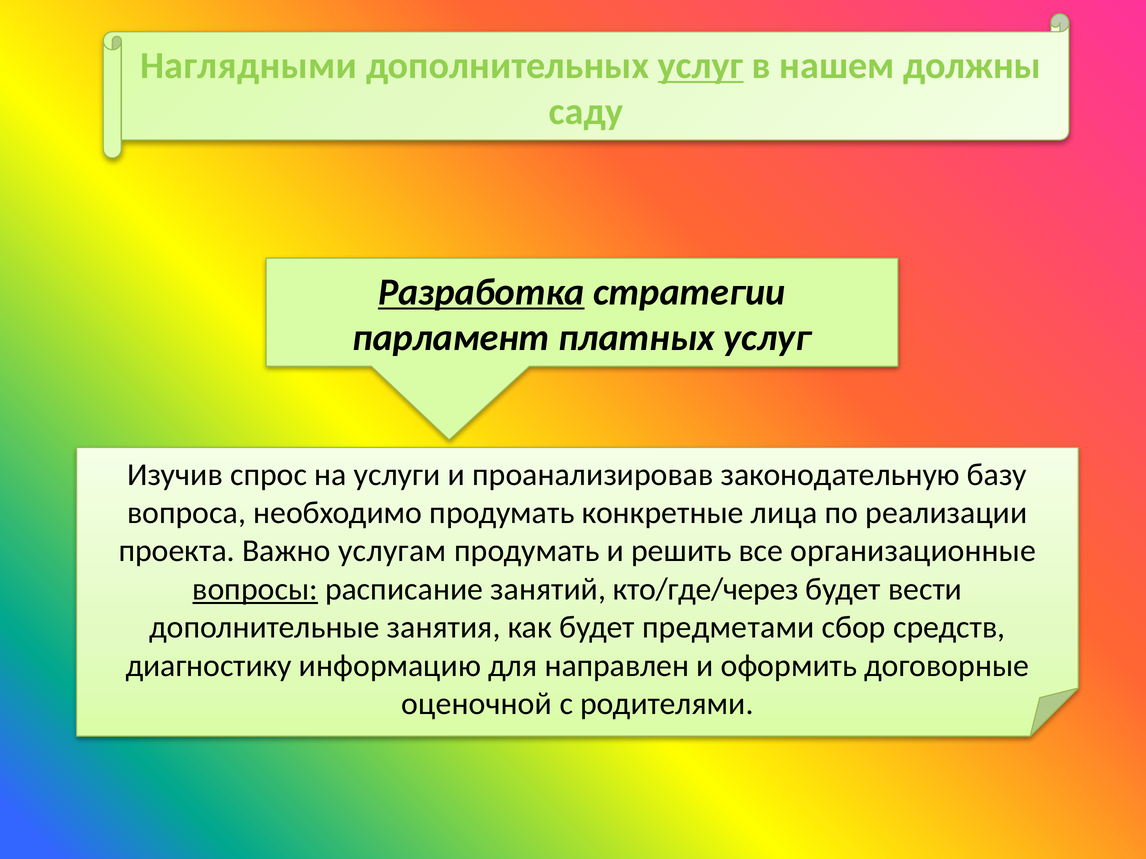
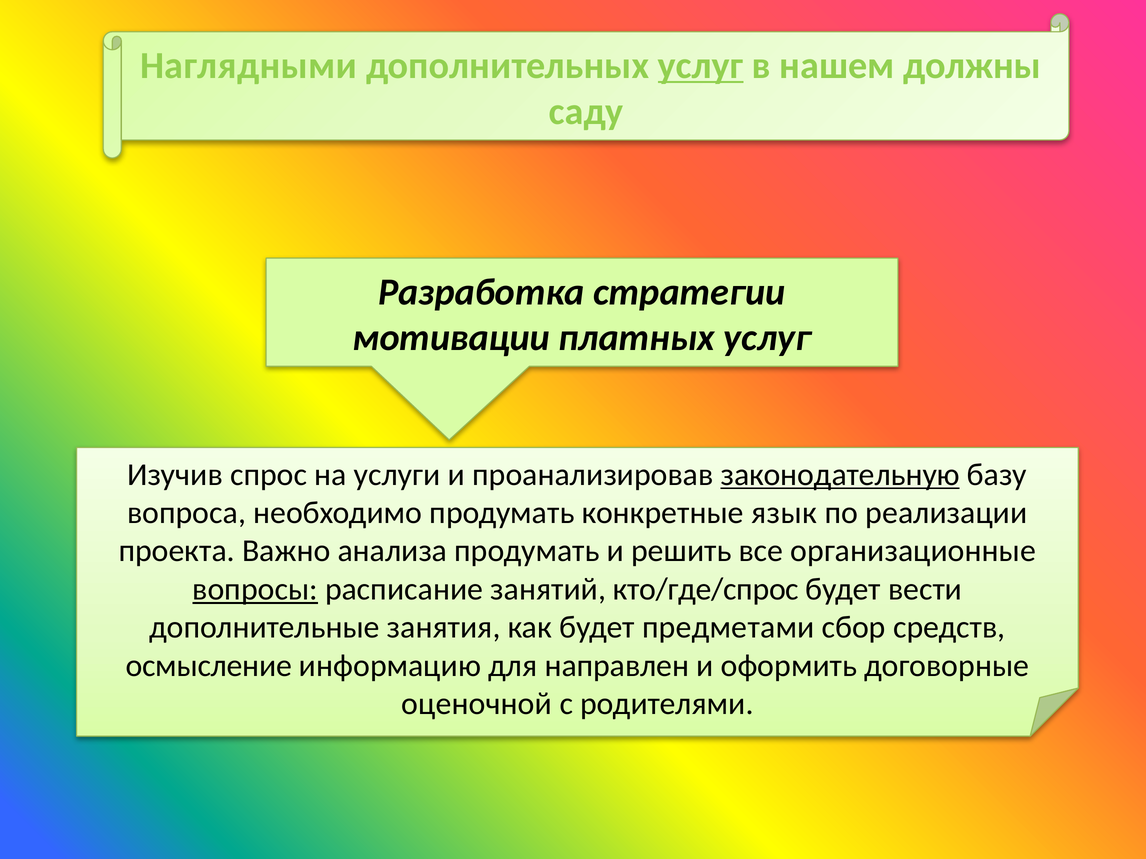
Разработка underline: present -> none
парламент: парламент -> мотивации
законодательную underline: none -> present
лица: лица -> язык
услугам: услугам -> анализа
кто/где/через: кто/где/через -> кто/где/спрос
диагностику: диагностику -> осмысление
